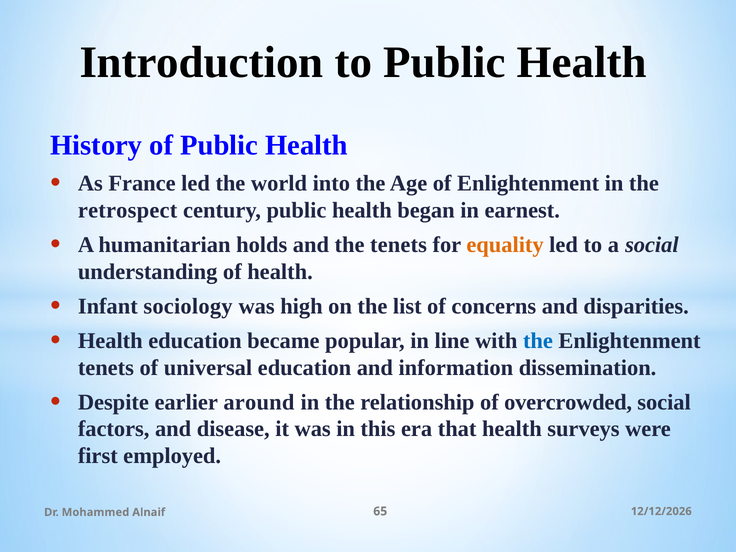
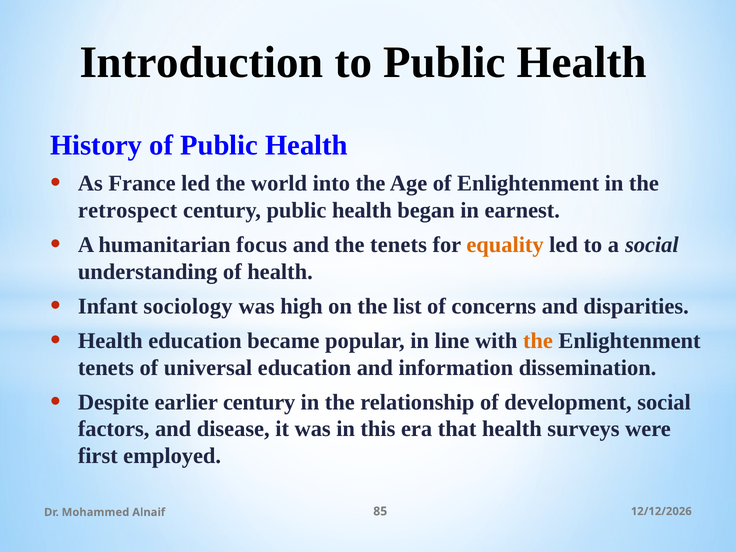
holds: holds -> focus
the at (538, 341) colour: blue -> orange
earlier around: around -> century
overcrowded: overcrowded -> development
65: 65 -> 85
